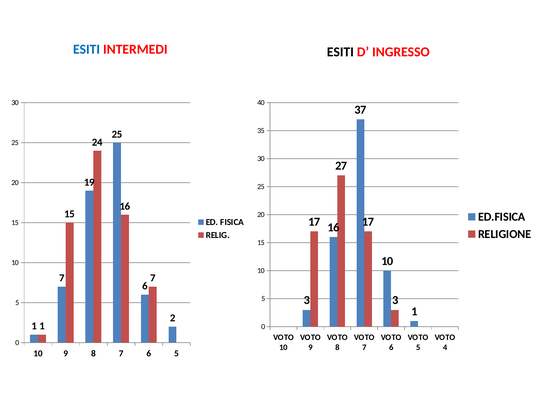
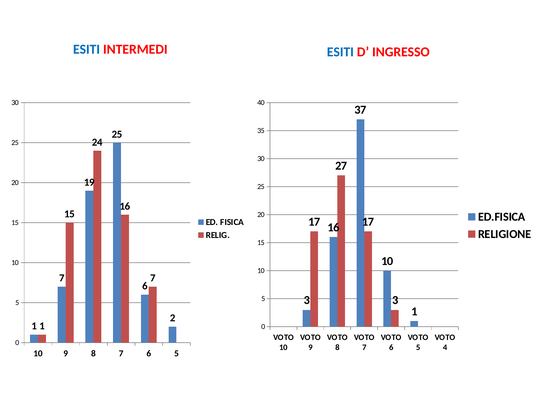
ESITI at (340, 52) colour: black -> blue
